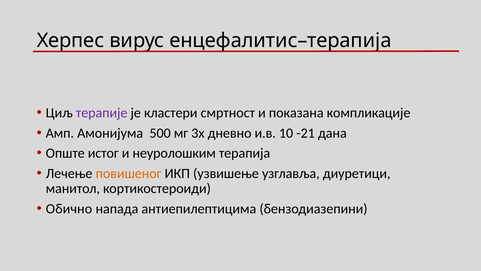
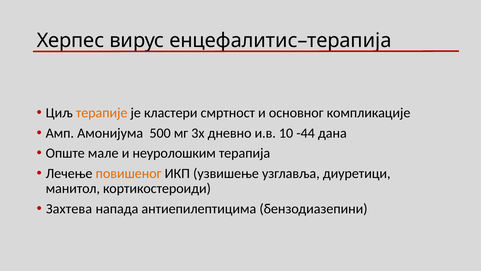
терапије colour: purple -> orange
показана: показана -> основног
-21: -21 -> -44
истог: истог -> мале
Обично: Обично -> Захтева
